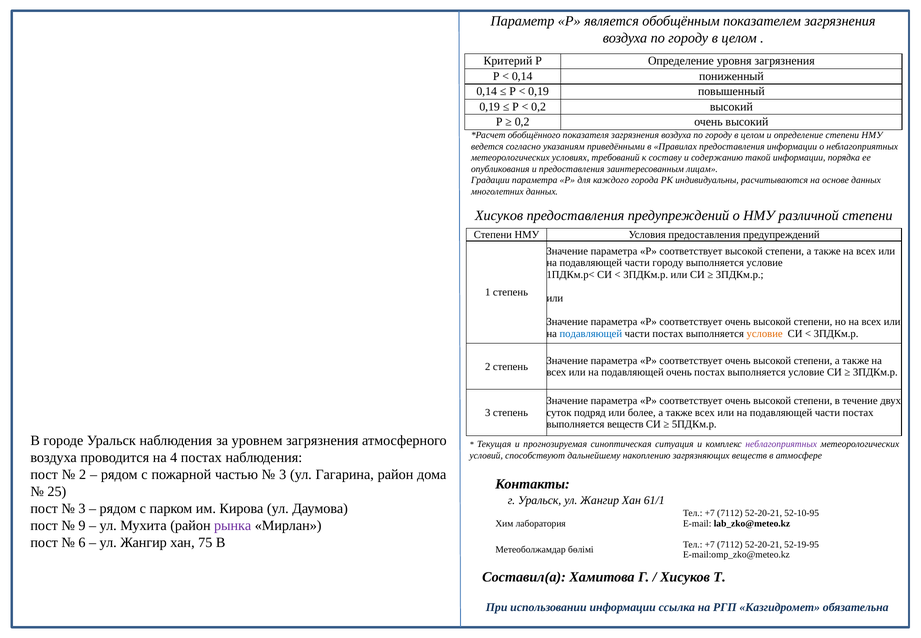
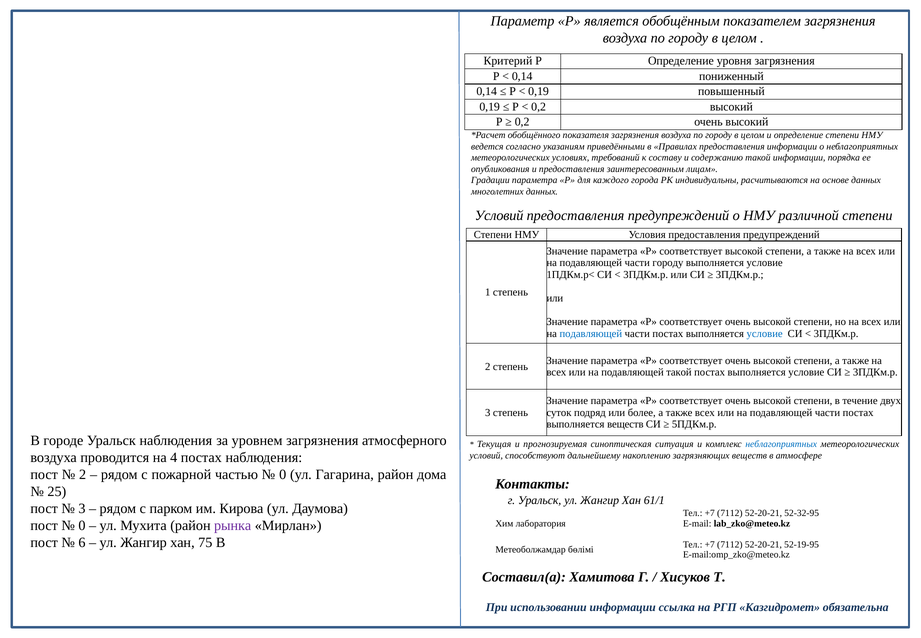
Хисуков at (499, 216): Хисуков -> Условий
условие at (765, 333) colour: orange -> blue
подавляющей очень: очень -> такой
неблагоприятных at (781, 444) colour: purple -> blue
3 at (283, 474): 3 -> 0
52-10-95: 52-10-95 -> 52-32-95
9 at (82, 525): 9 -> 0
